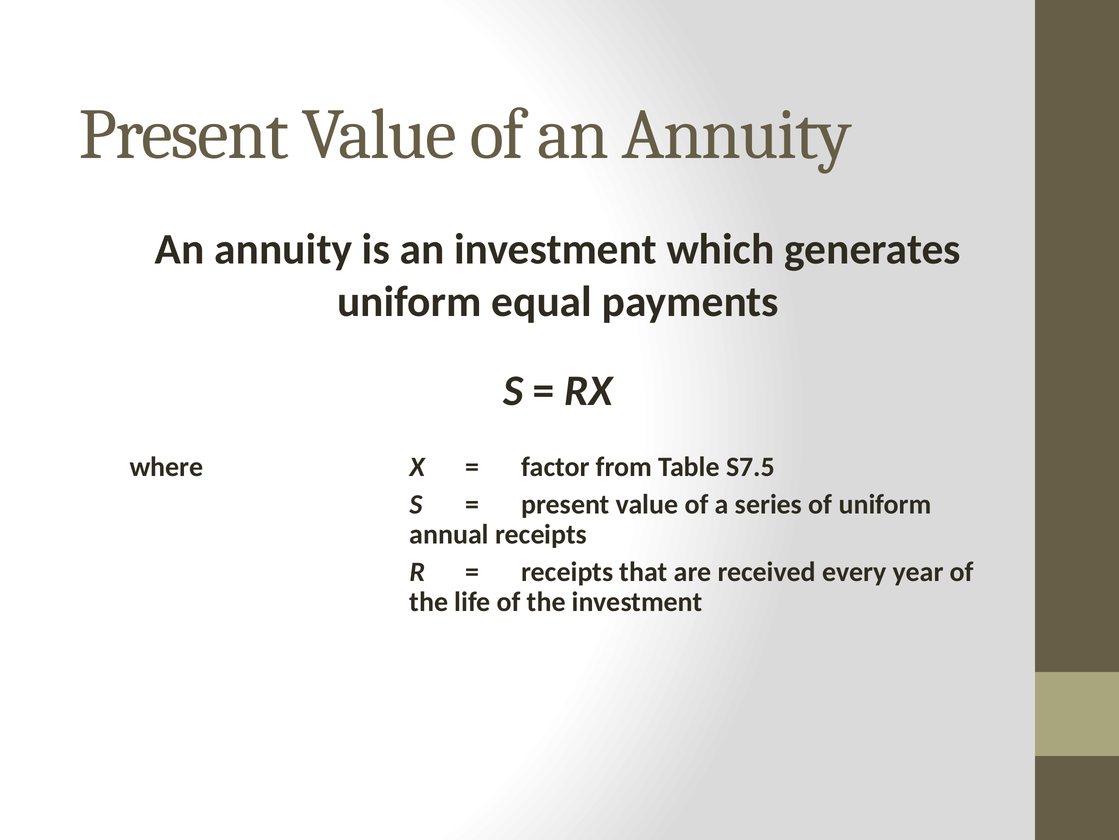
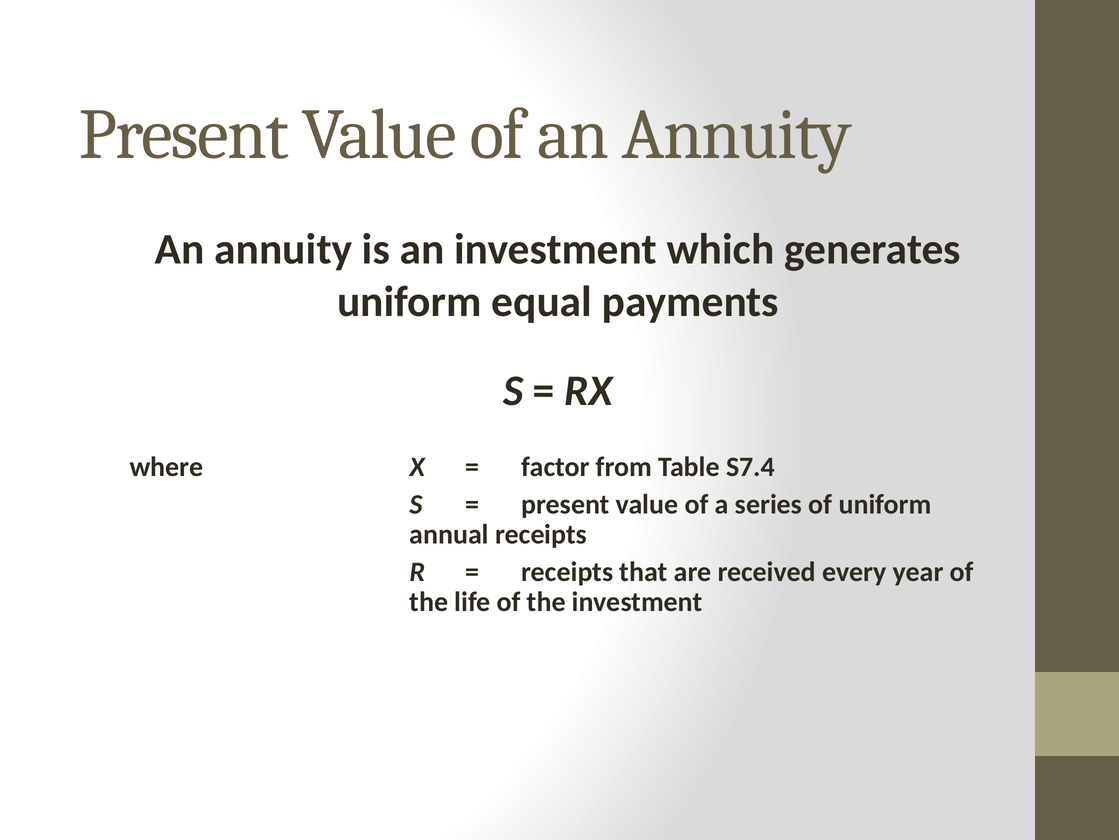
S7.5: S7.5 -> S7.4
